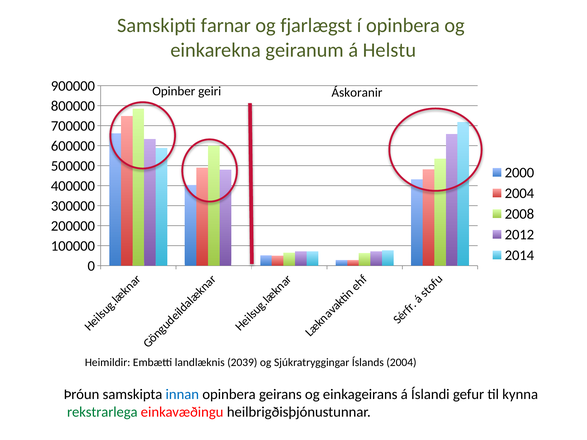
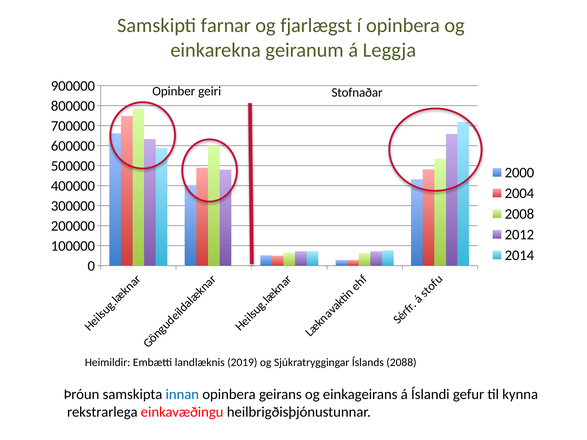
Helstu: Helstu -> Leggja
Áskoranir: Áskoranir -> Stofnaðar
2039: 2039 -> 2019
Íslands 2004: 2004 -> 2088
rekstrarlega colour: green -> black
